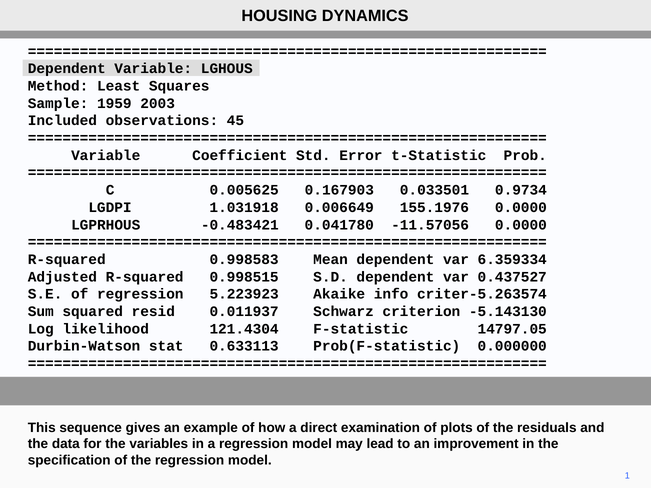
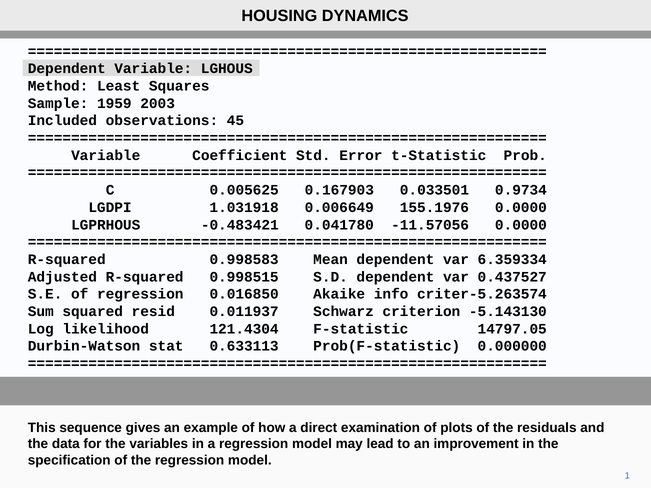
5.223923: 5.223923 -> 0.016850
